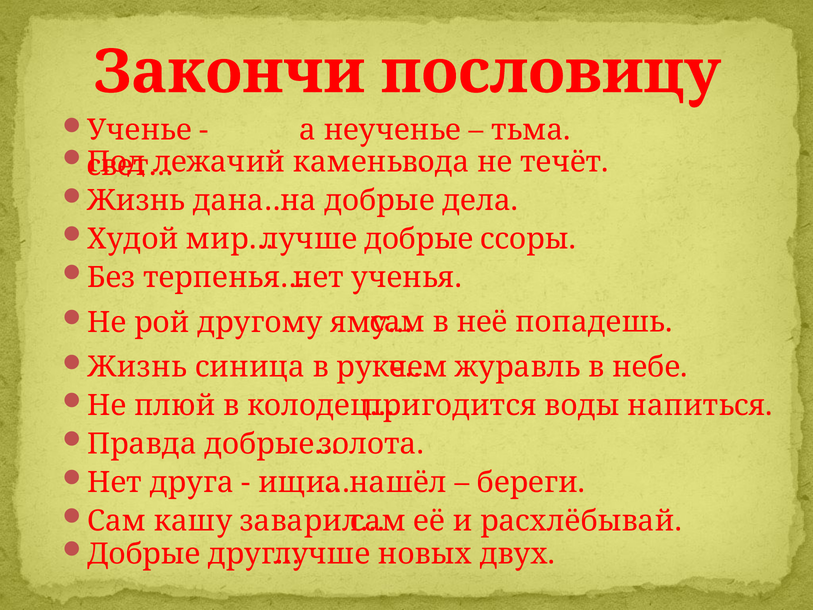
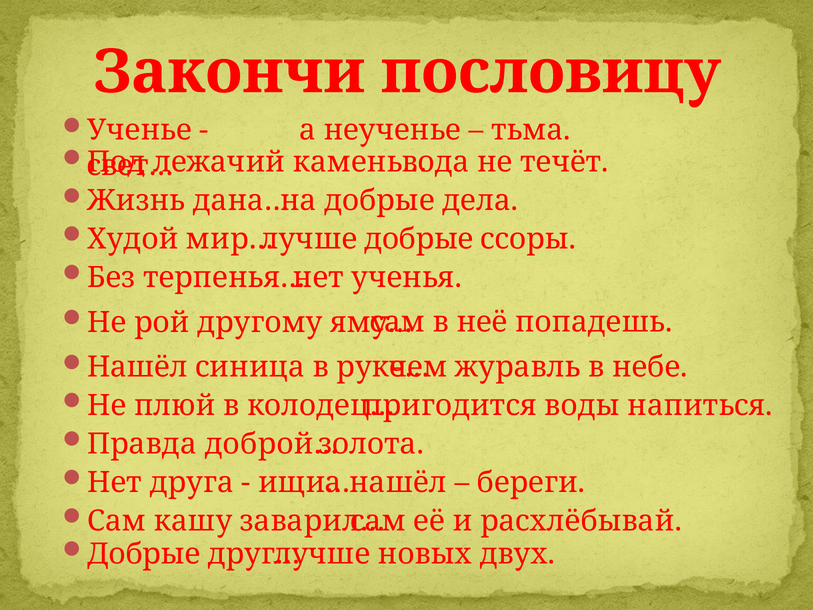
Жизнь at (137, 367): Жизнь -> Нашёл
добрые…: добрые… -> доброй…
